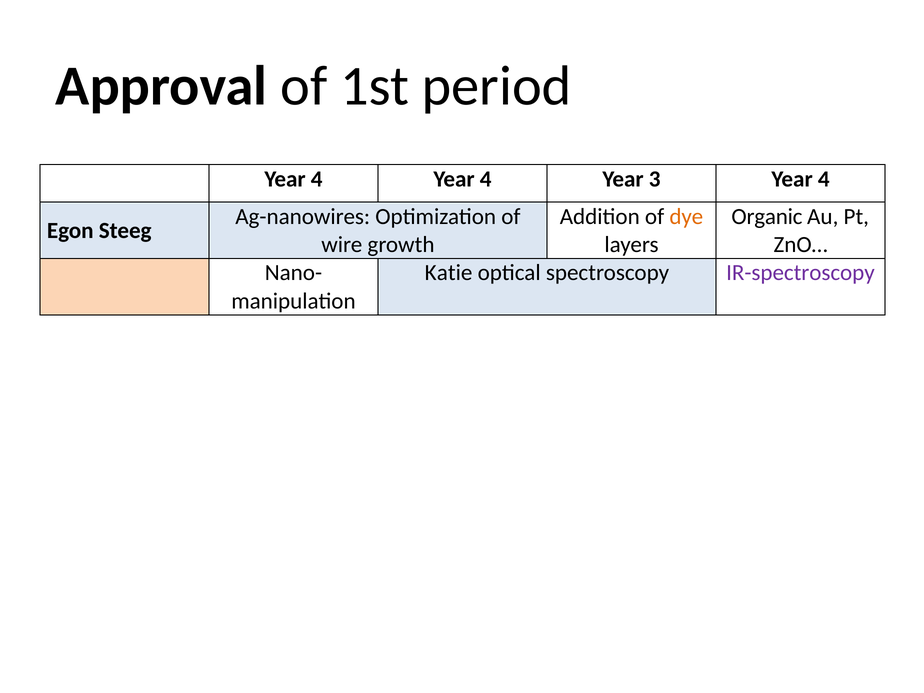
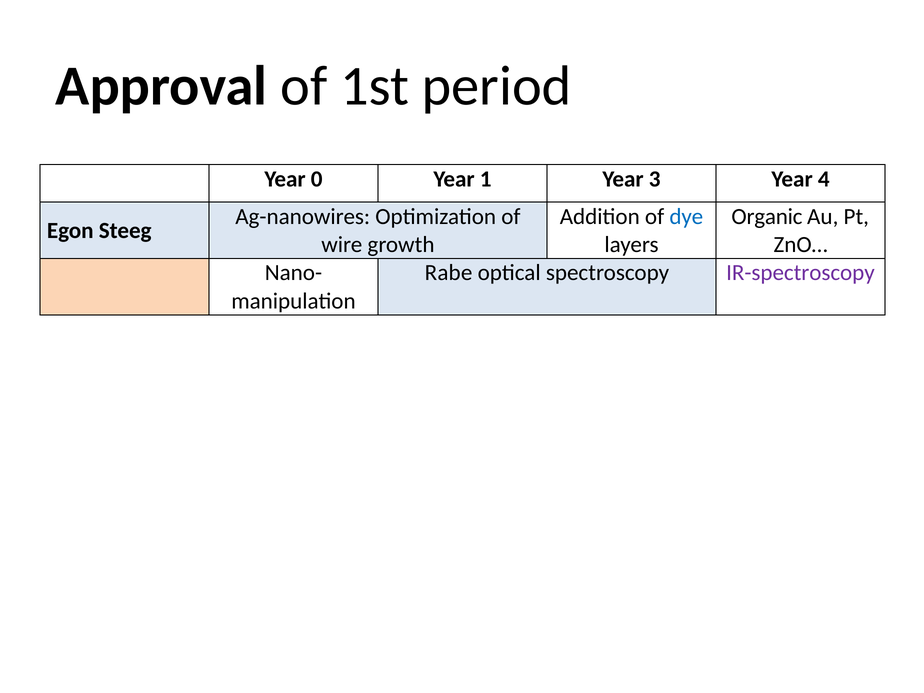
4 at (317, 179): 4 -> 0
4 at (486, 179): 4 -> 1
dye colour: orange -> blue
Katie: Katie -> Rabe
